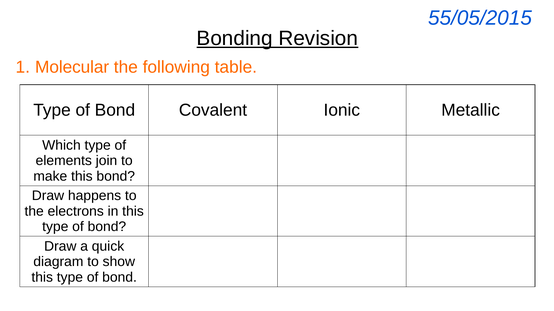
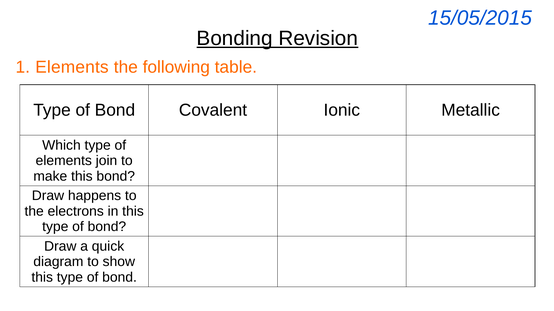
55/05/2015: 55/05/2015 -> 15/05/2015
Molecular at (72, 67): Molecular -> Elements
